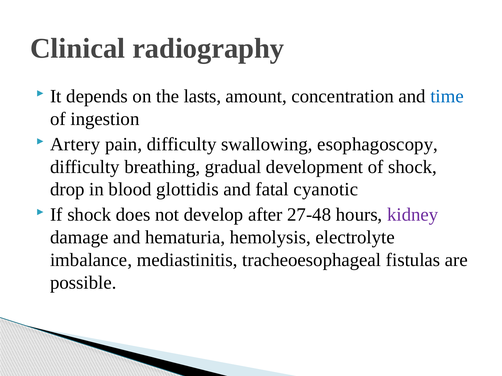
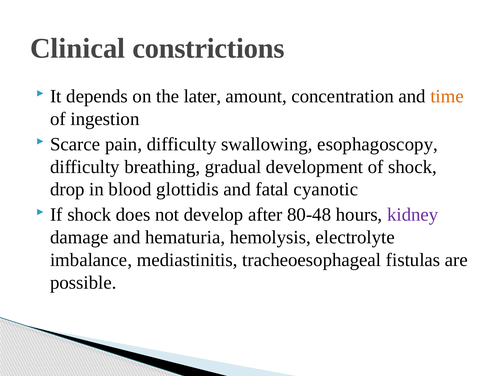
radiography: radiography -> constrictions
lasts: lasts -> later
time colour: blue -> orange
Artery: Artery -> Scarce
27-48: 27-48 -> 80-48
